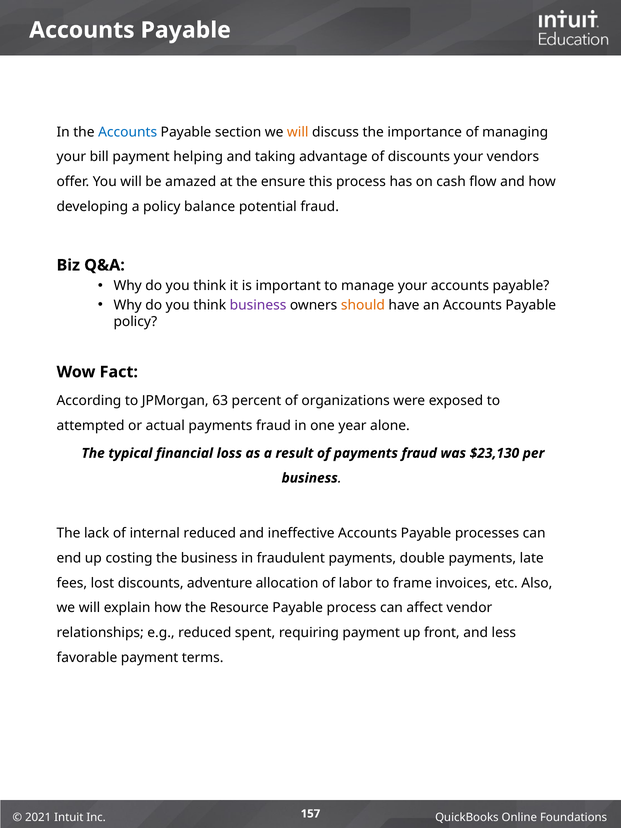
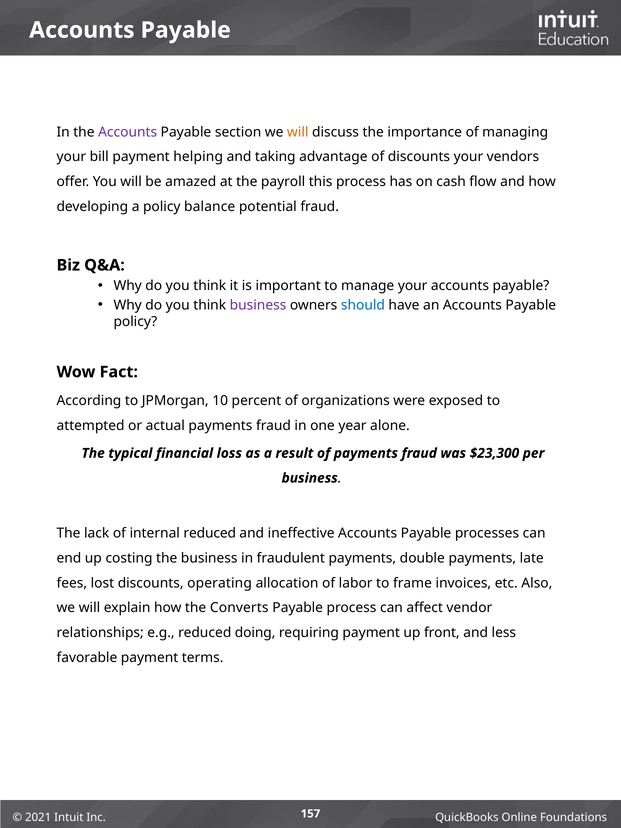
Accounts at (128, 132) colour: blue -> purple
ensure: ensure -> payroll
should colour: orange -> blue
63: 63 -> 10
$23,130: $23,130 -> $23,300
adventure: adventure -> operating
Resource: Resource -> Converts
spent: spent -> doing
